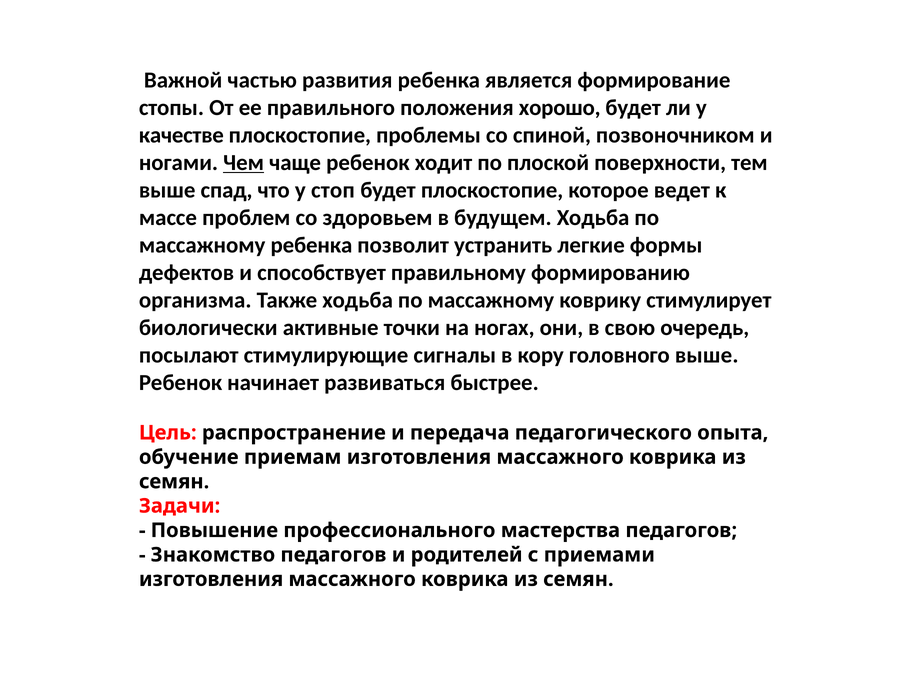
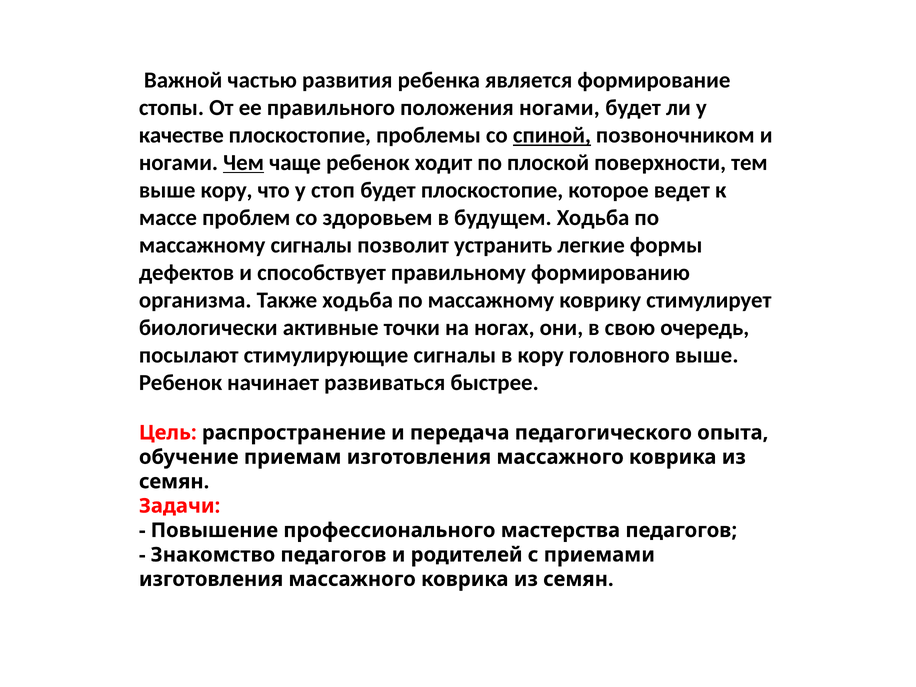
положения хорошо: хорошо -> ногами
спиной underline: none -> present
выше спад: спад -> кору
массажному ребенка: ребенка -> сигналы
